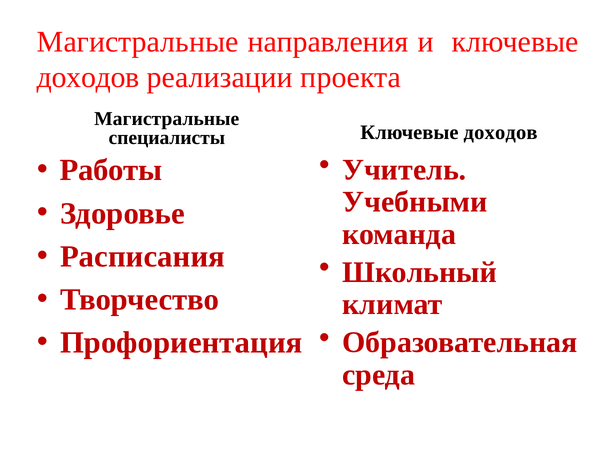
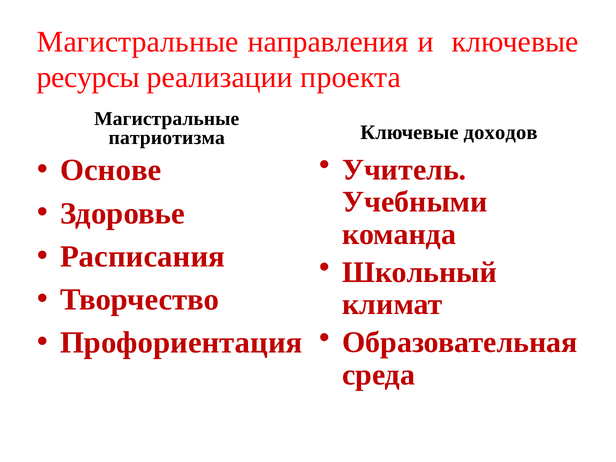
доходов at (88, 78): доходов -> ресурсы
специалисты: специалисты -> патриотизма
Работы: Работы -> Основе
